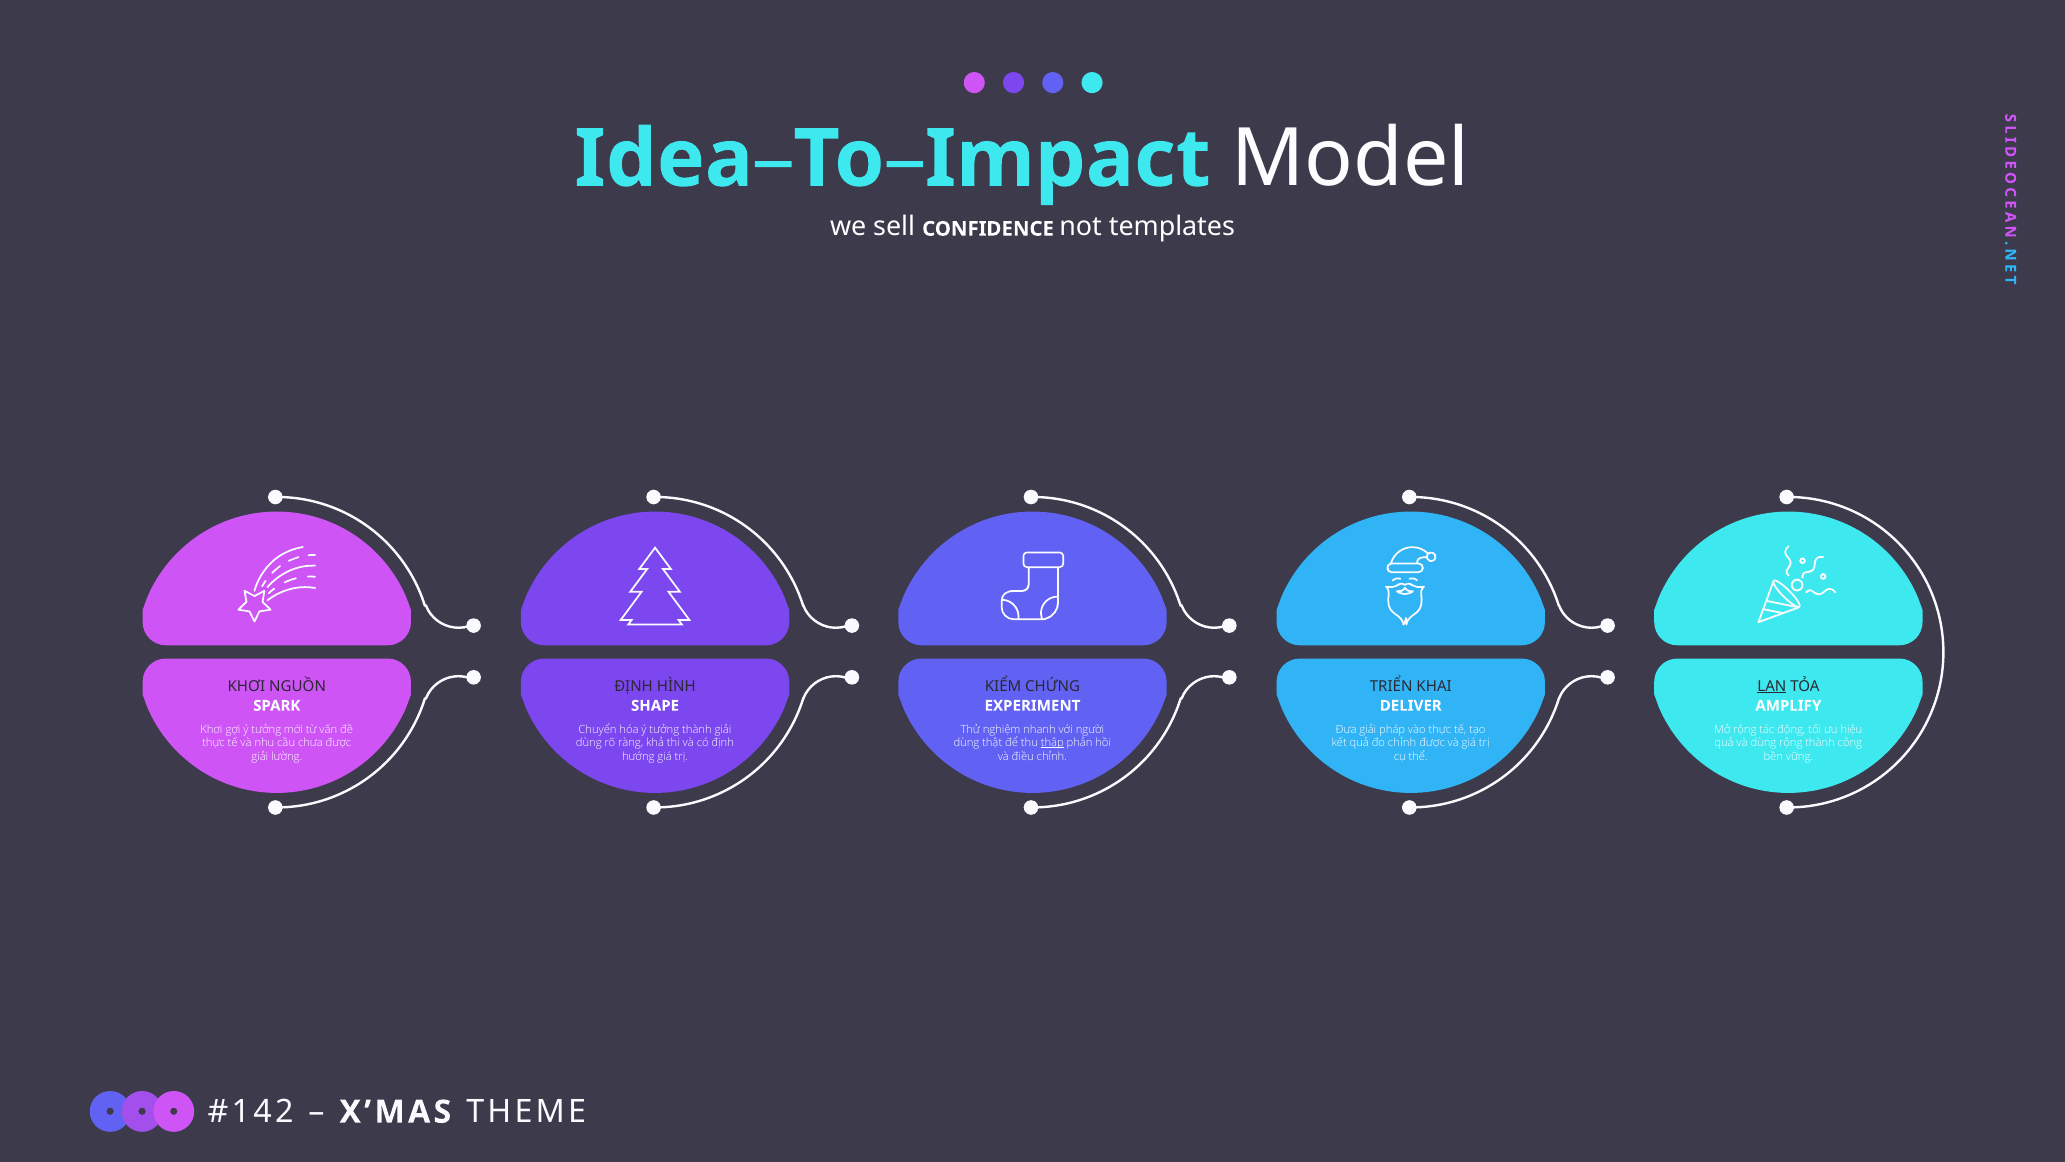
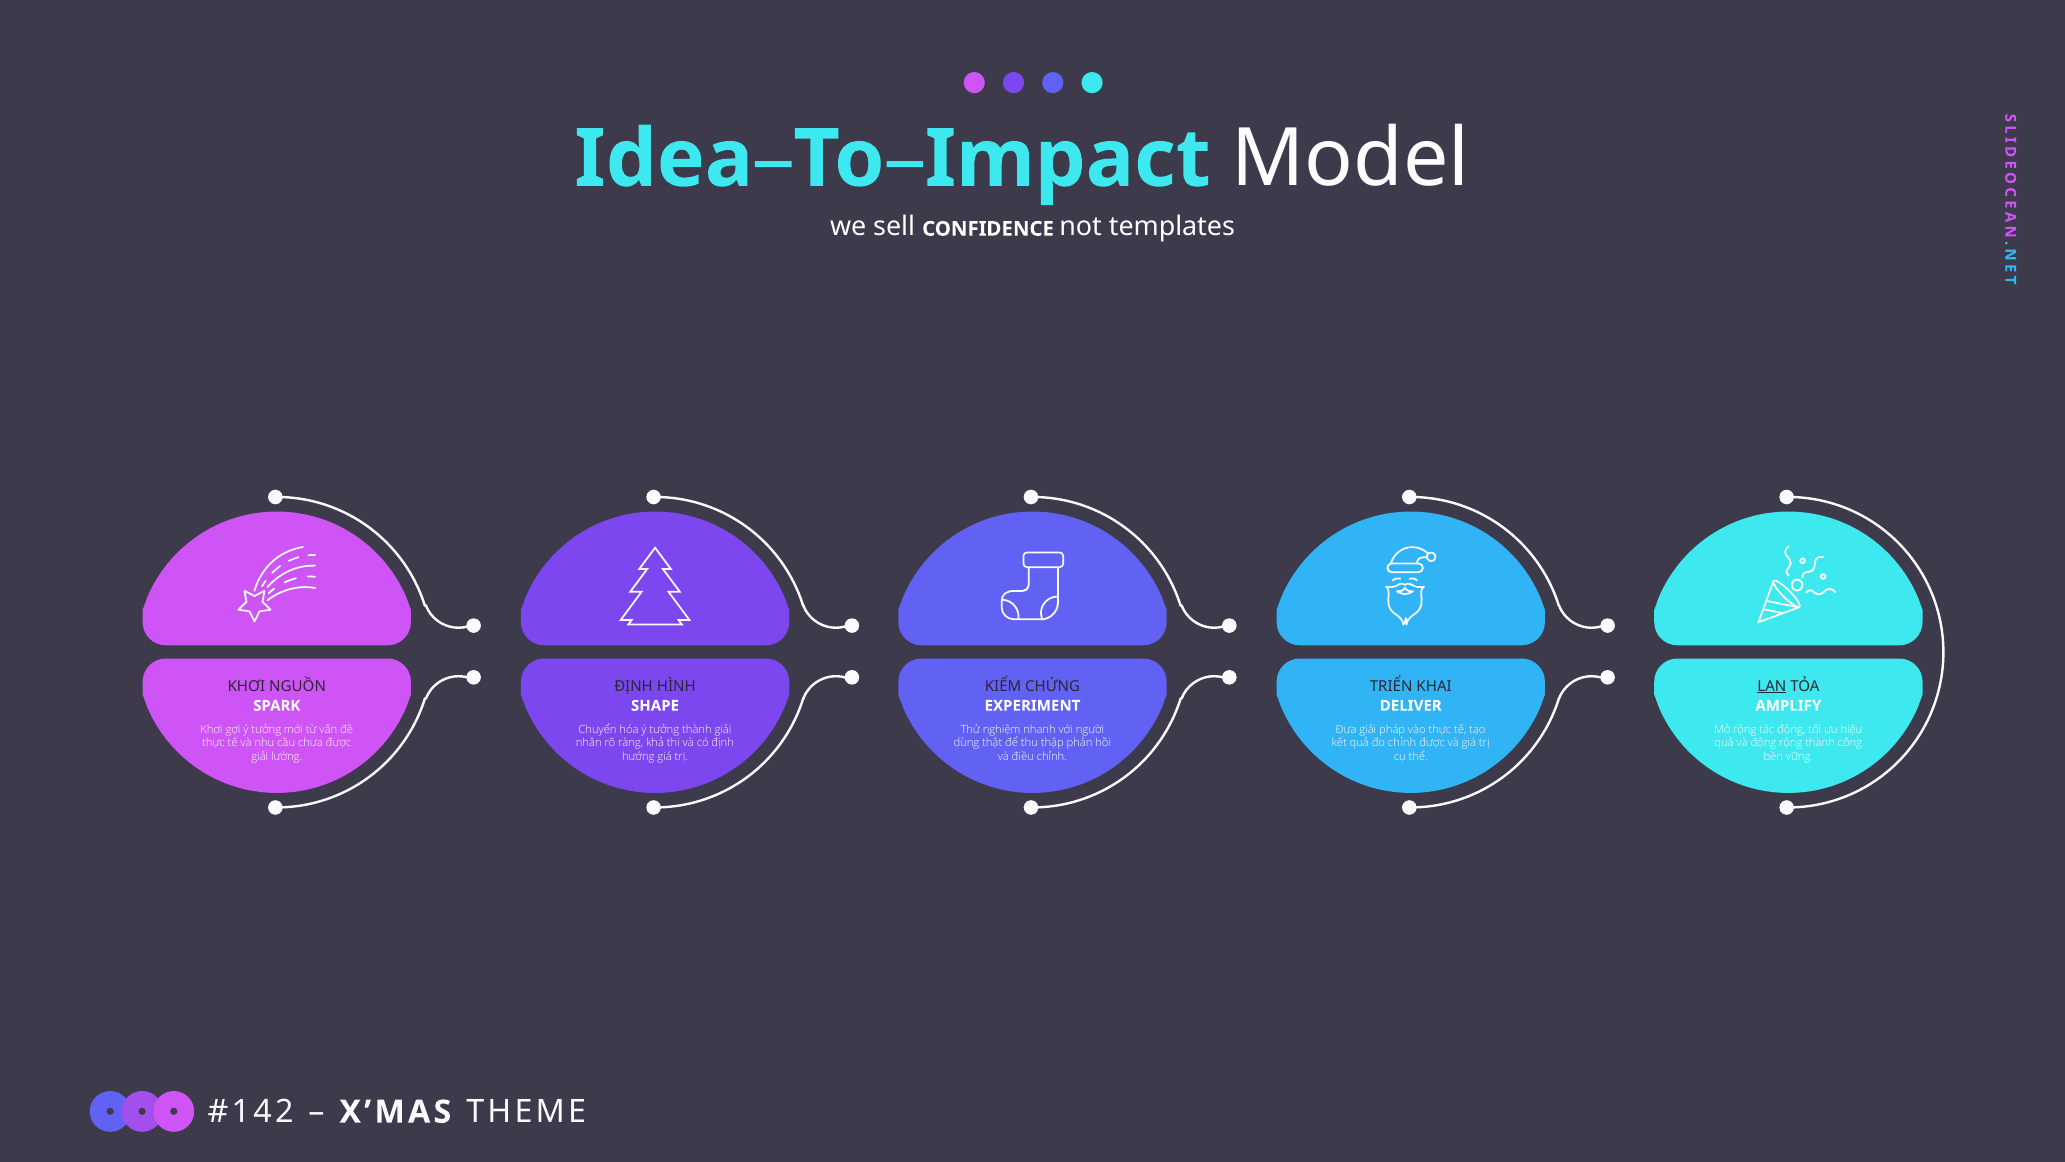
dùng at (589, 743): dùng -> nhân
thập underline: present -> none
và dùng: dùng -> động
